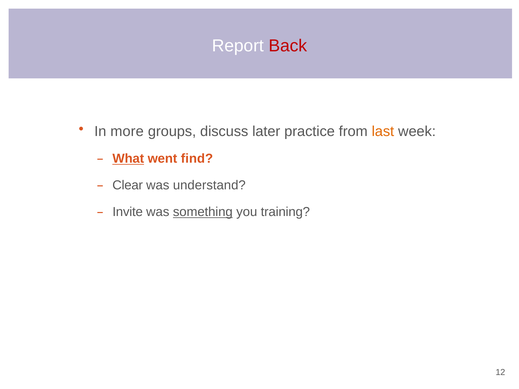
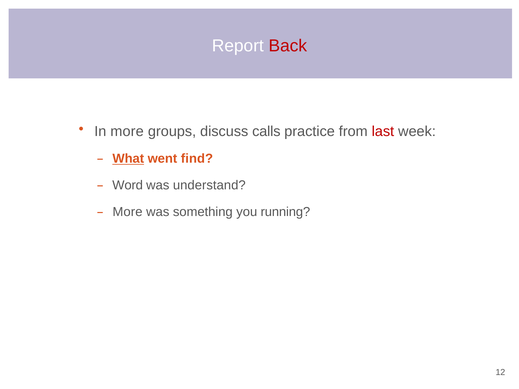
later: later -> calls
last colour: orange -> red
Clear: Clear -> Word
Invite at (128, 212): Invite -> More
something underline: present -> none
training: training -> running
